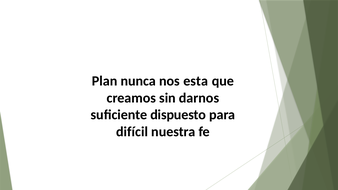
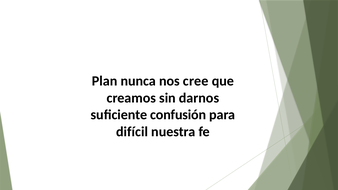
esta: esta -> cree
dispuesto: dispuesto -> confusión
